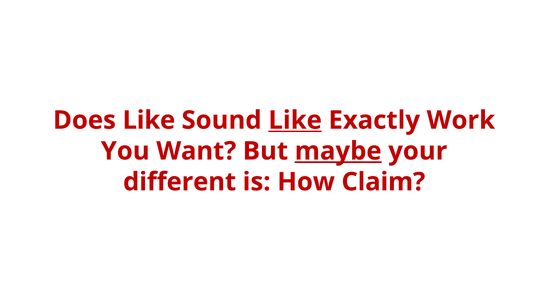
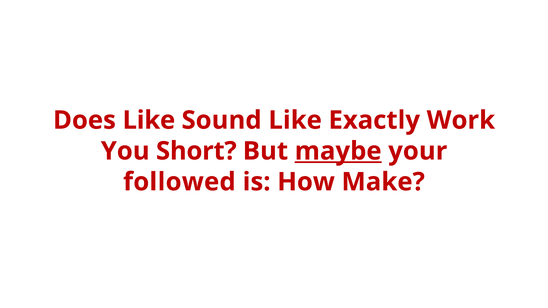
Like at (295, 120) underline: present -> none
Want: Want -> Short
different: different -> followed
Claim: Claim -> Make
